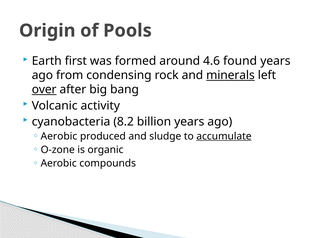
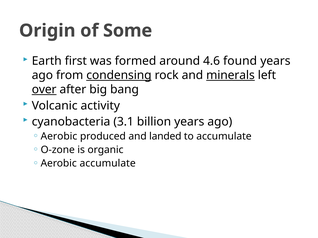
Pools: Pools -> Some
condensing underline: none -> present
8.2: 8.2 -> 3.1
sludge: sludge -> landed
accumulate at (224, 136) underline: present -> none
Aerobic compounds: compounds -> accumulate
